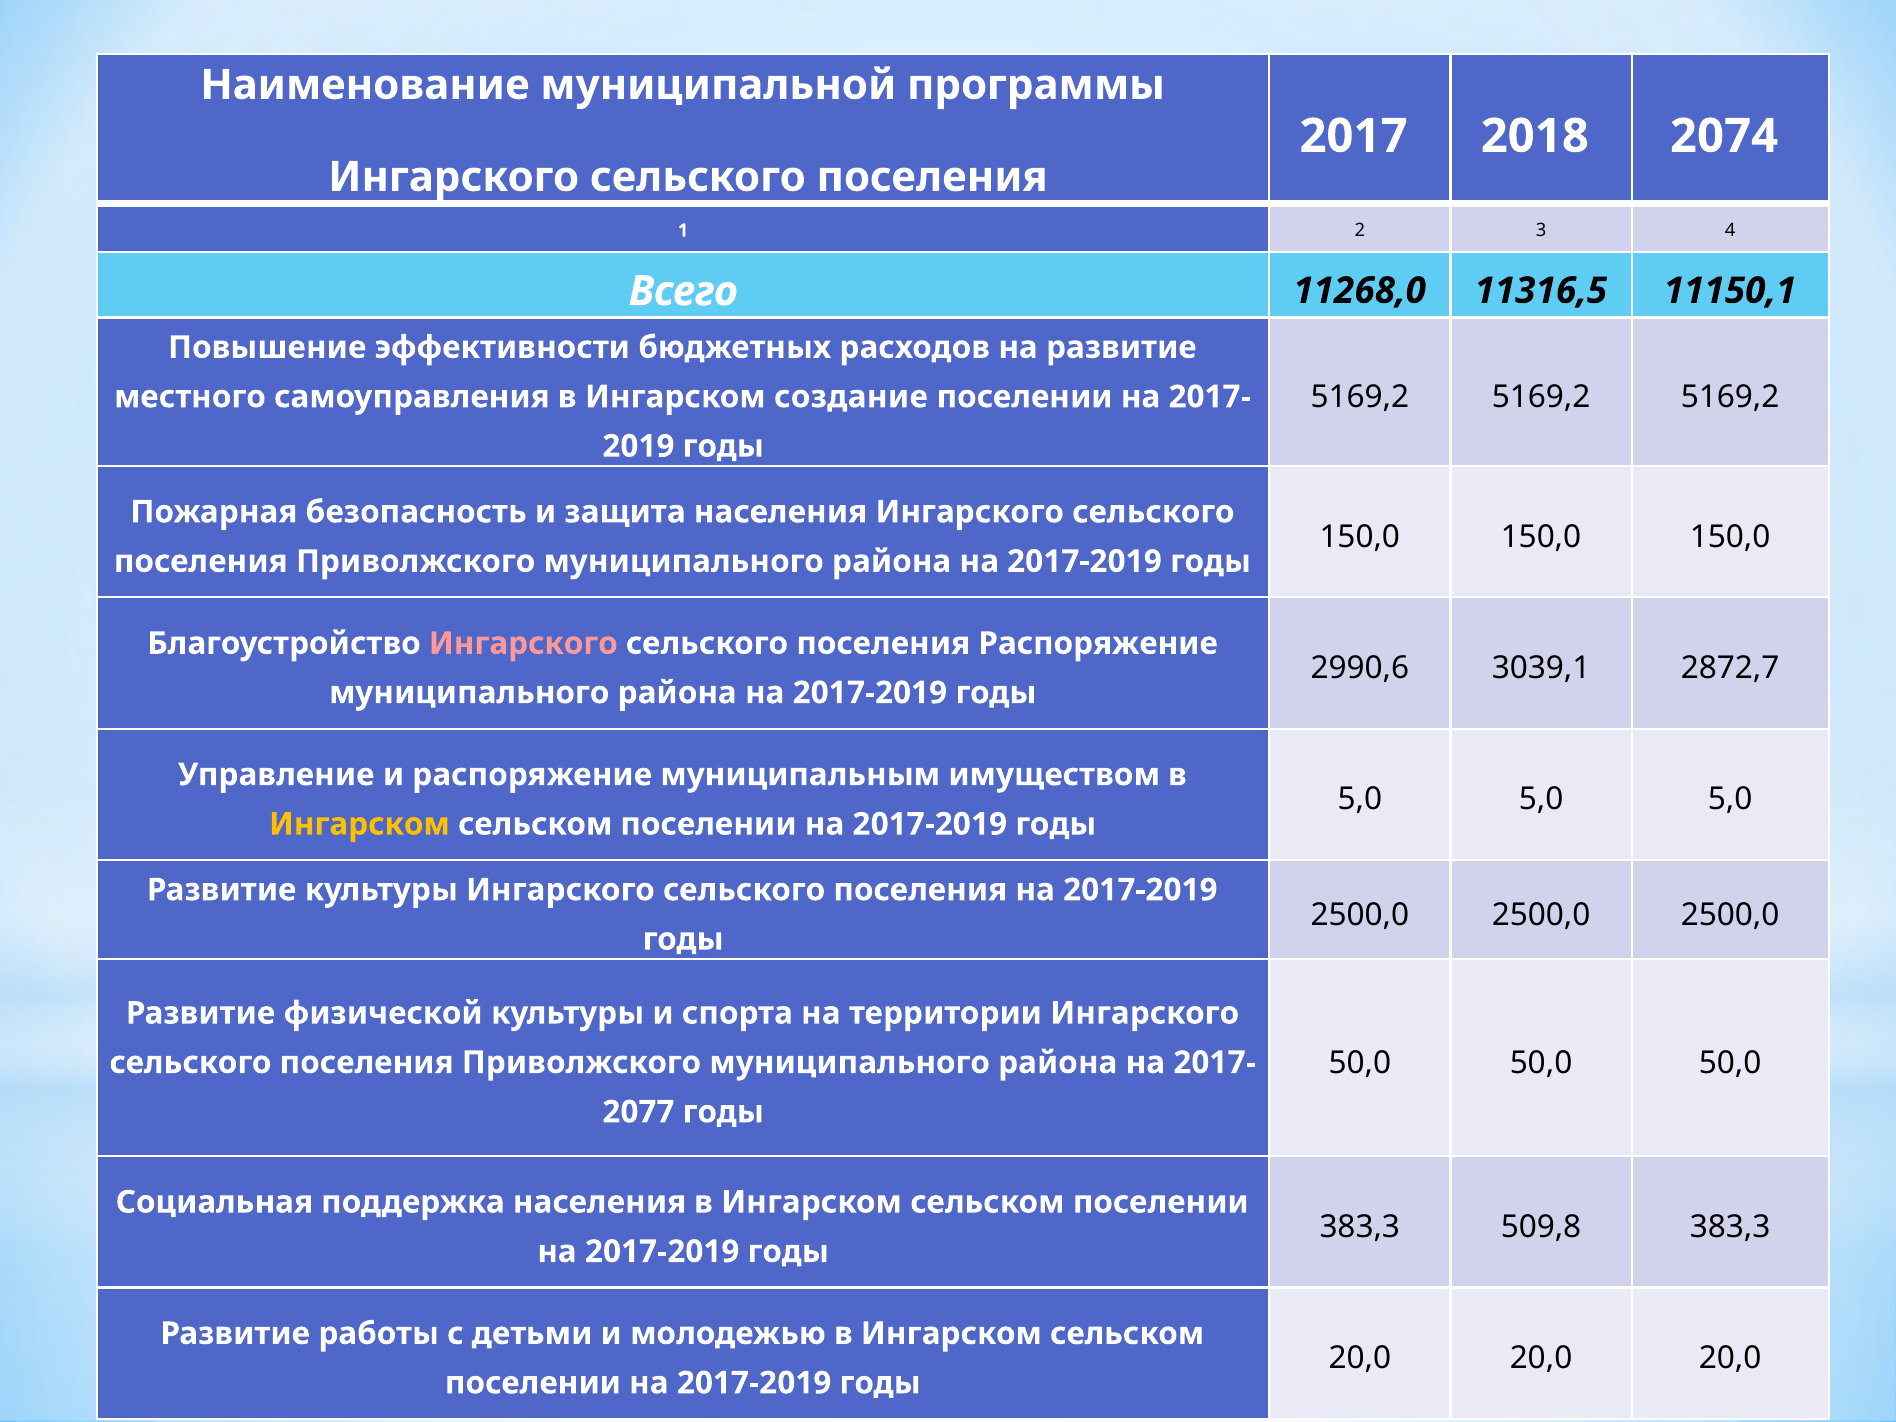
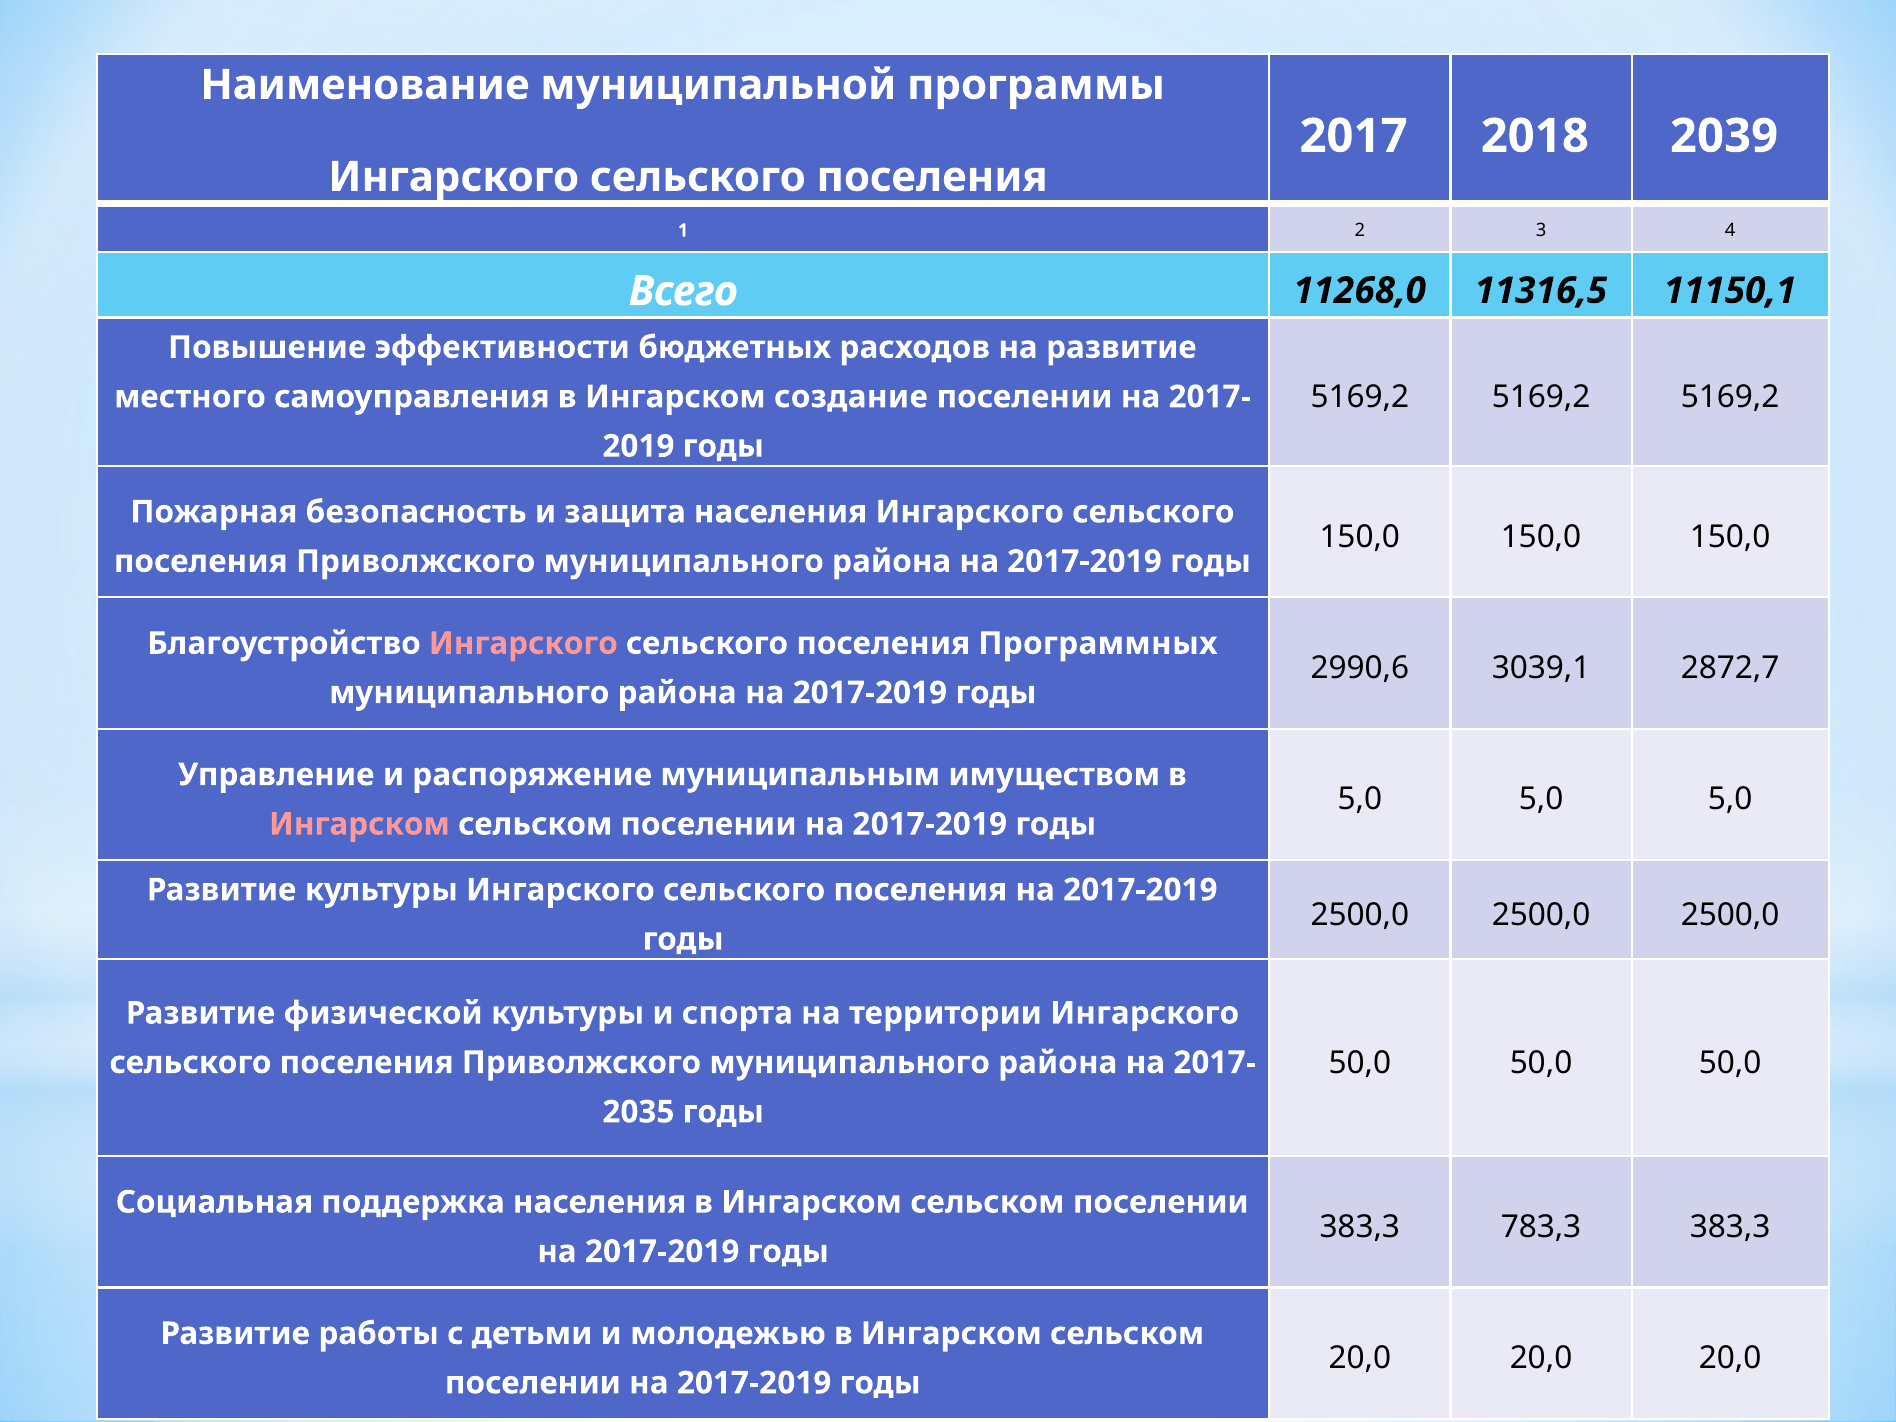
2074: 2074 -> 2039
поселения Распоряжение: Распоряжение -> Программных
Ингарском at (359, 824) colour: yellow -> pink
2077: 2077 -> 2035
509,8: 509,8 -> 783,3
